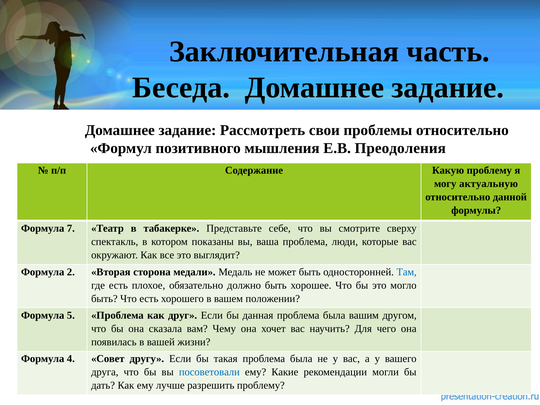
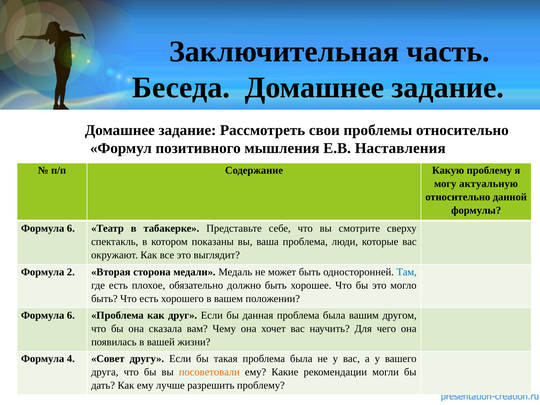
Преодоления: Преодоления -> Наставления
7 at (71, 228): 7 -> 6
5 at (71, 315): 5 -> 6
посоветовали colour: blue -> orange
